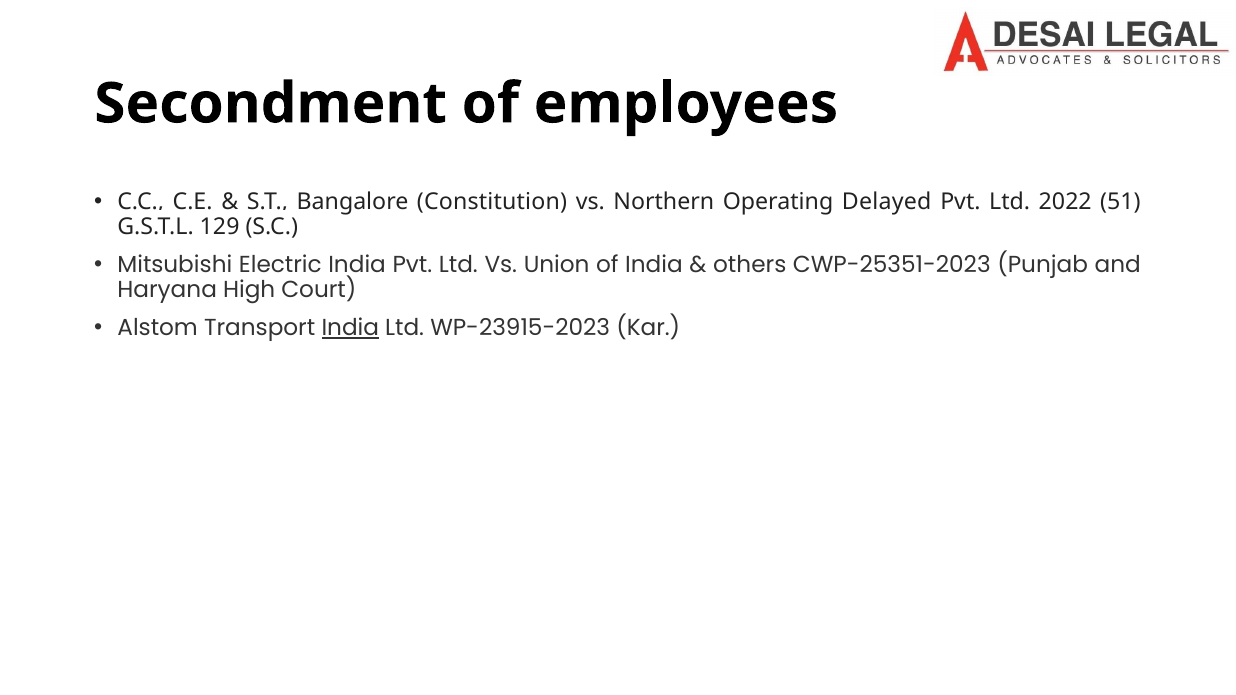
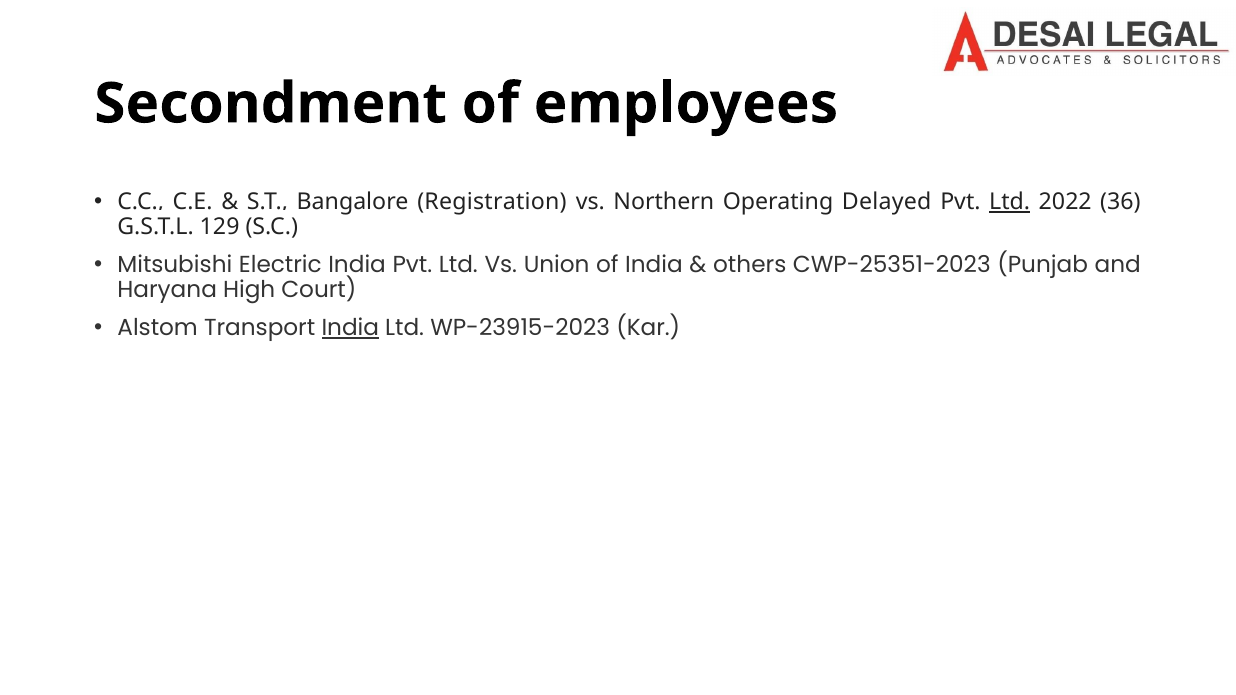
Constitution: Constitution -> Registration
Ltd at (1010, 202) underline: none -> present
51: 51 -> 36
